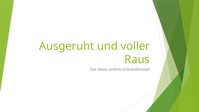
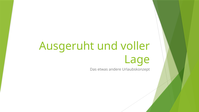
Raus: Raus -> Lage
